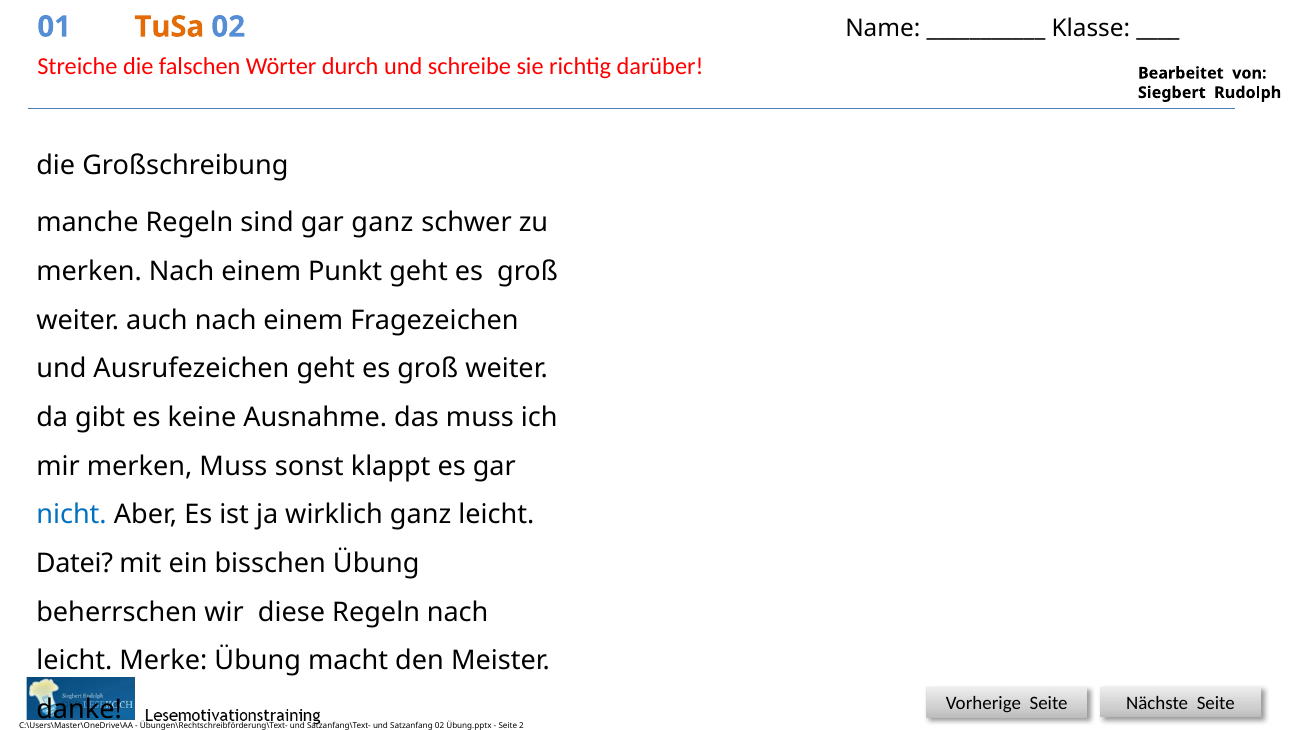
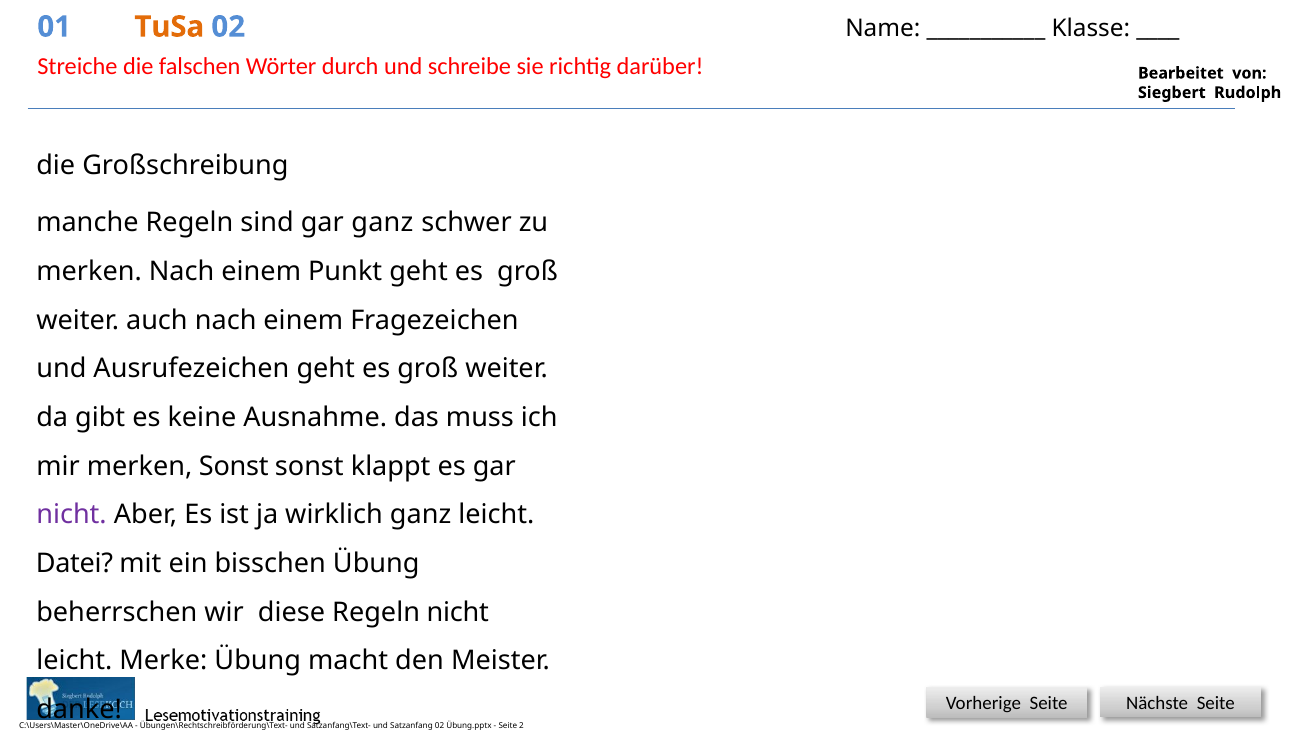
merken Muss: Muss -> Sonst
nicht at (72, 515) colour: blue -> purple
Regeln nach: nach -> nicht
